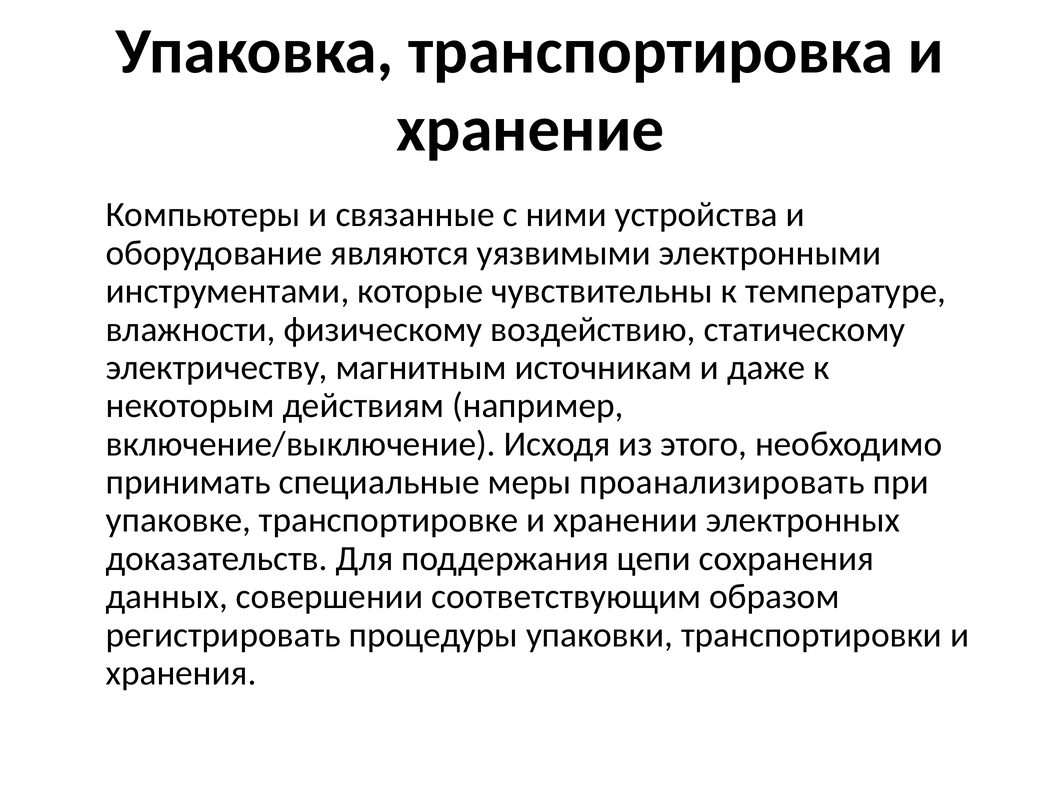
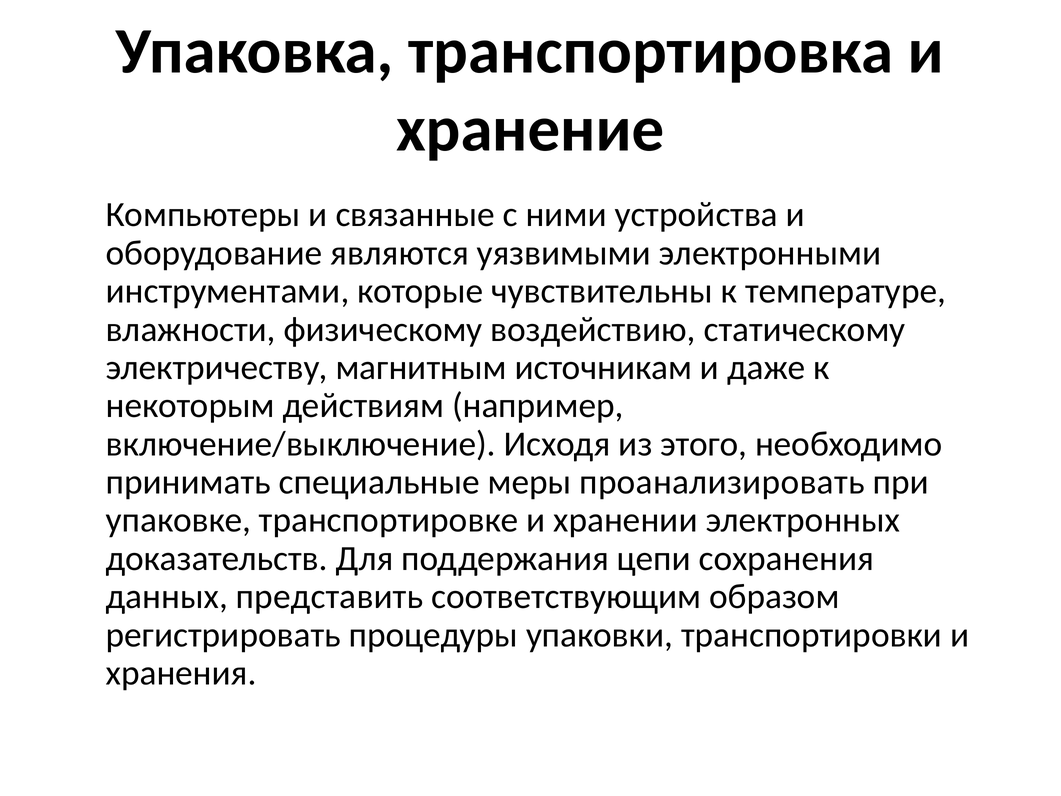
совершении: совершении -> представить
